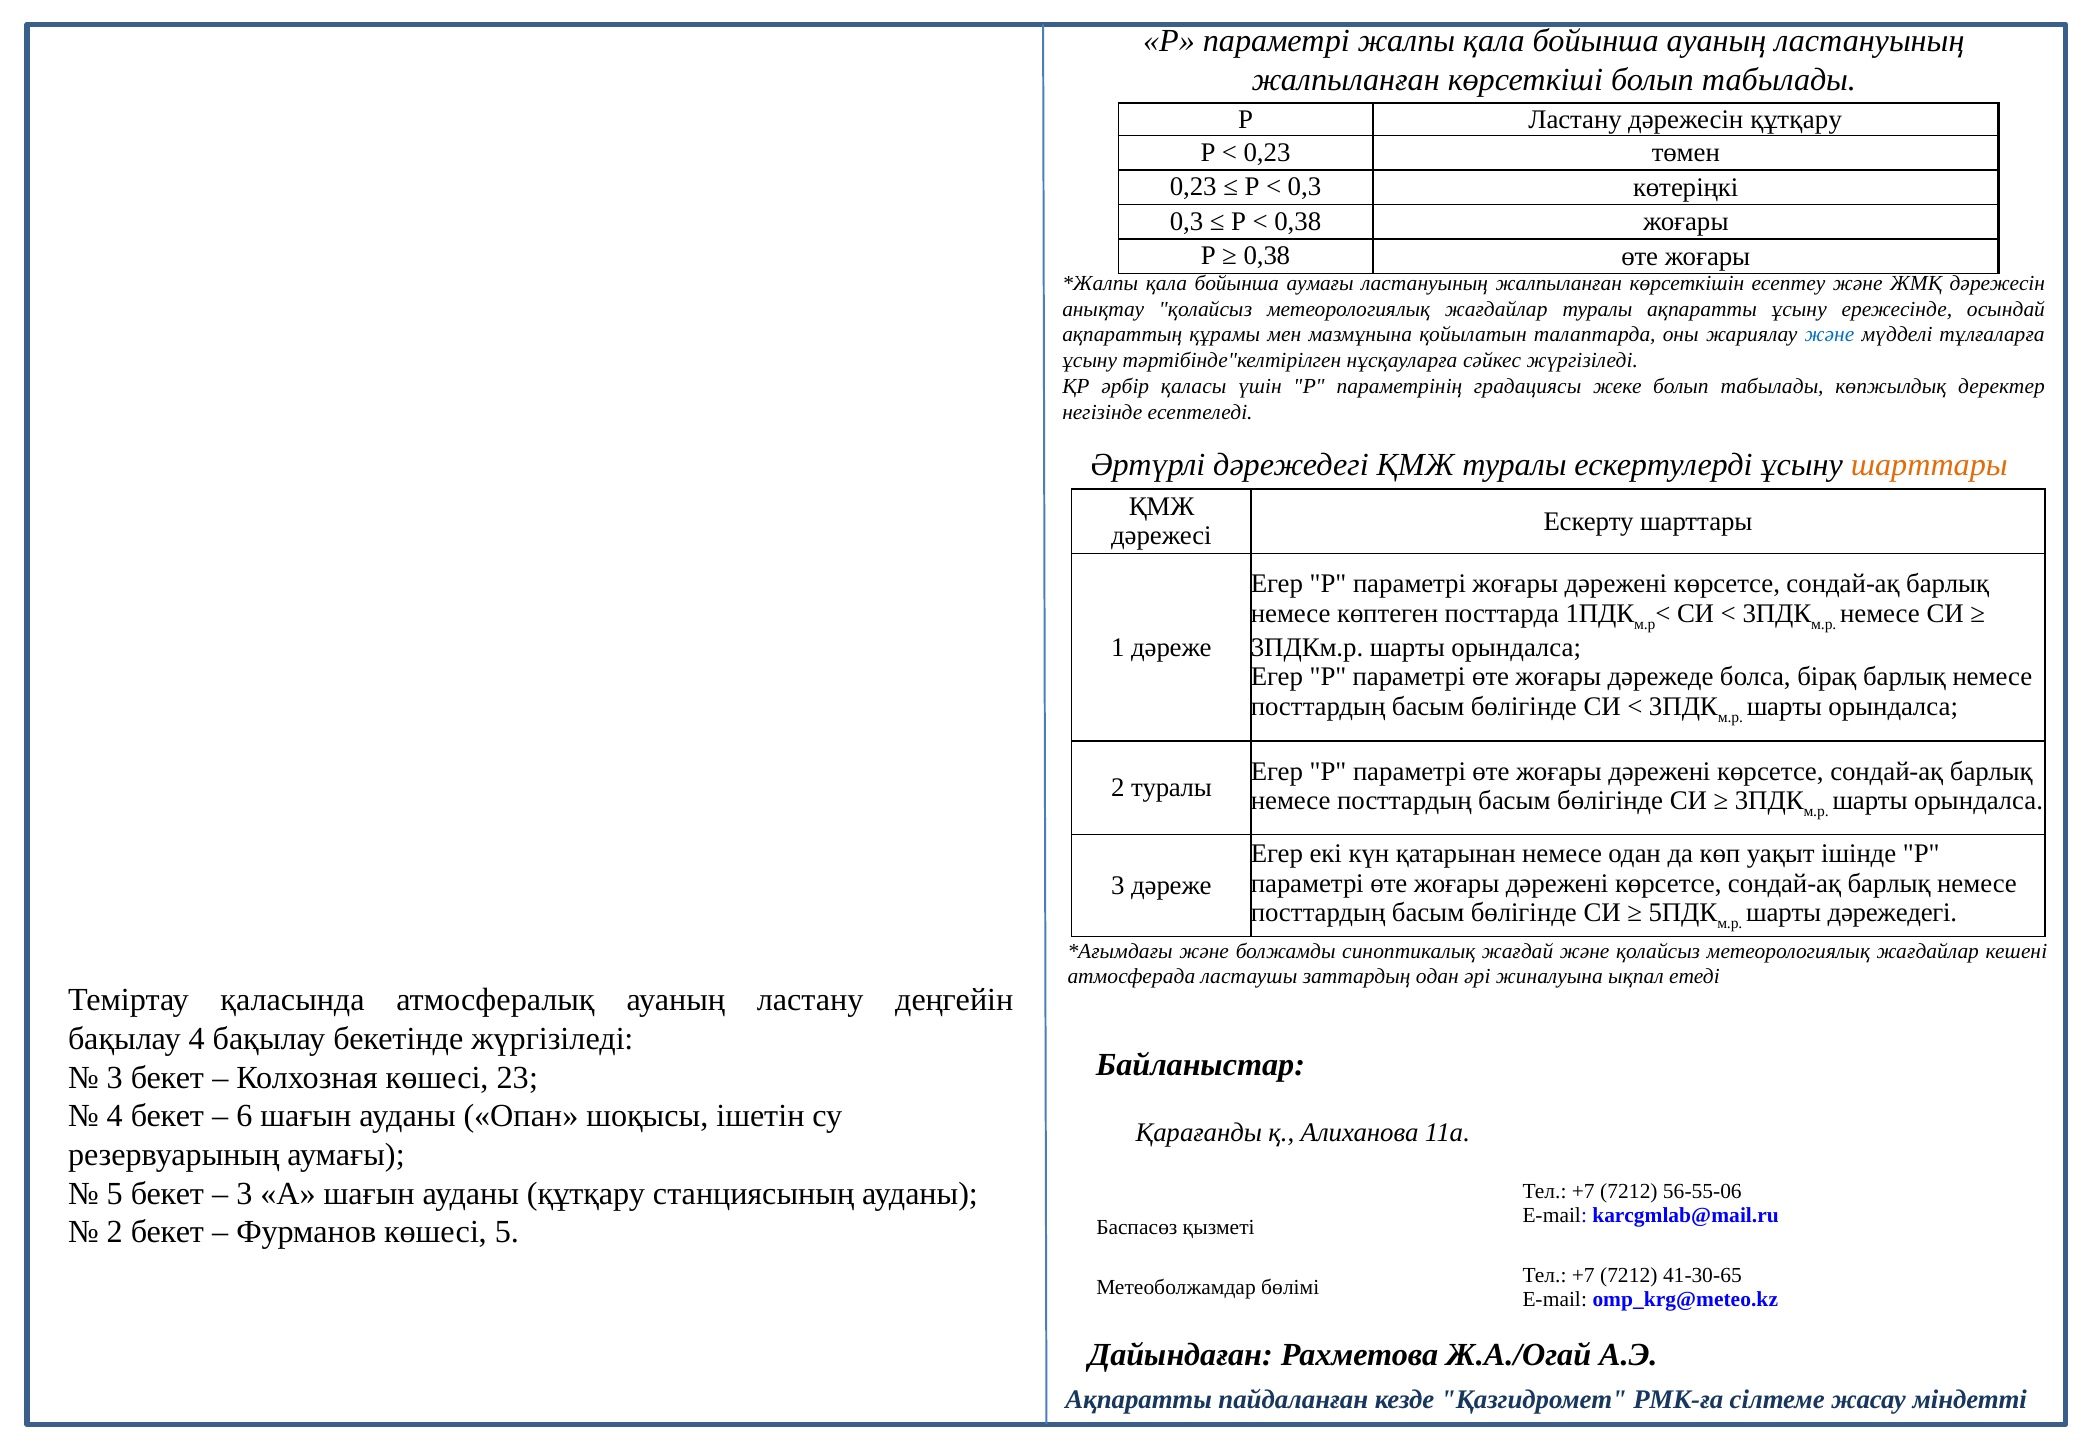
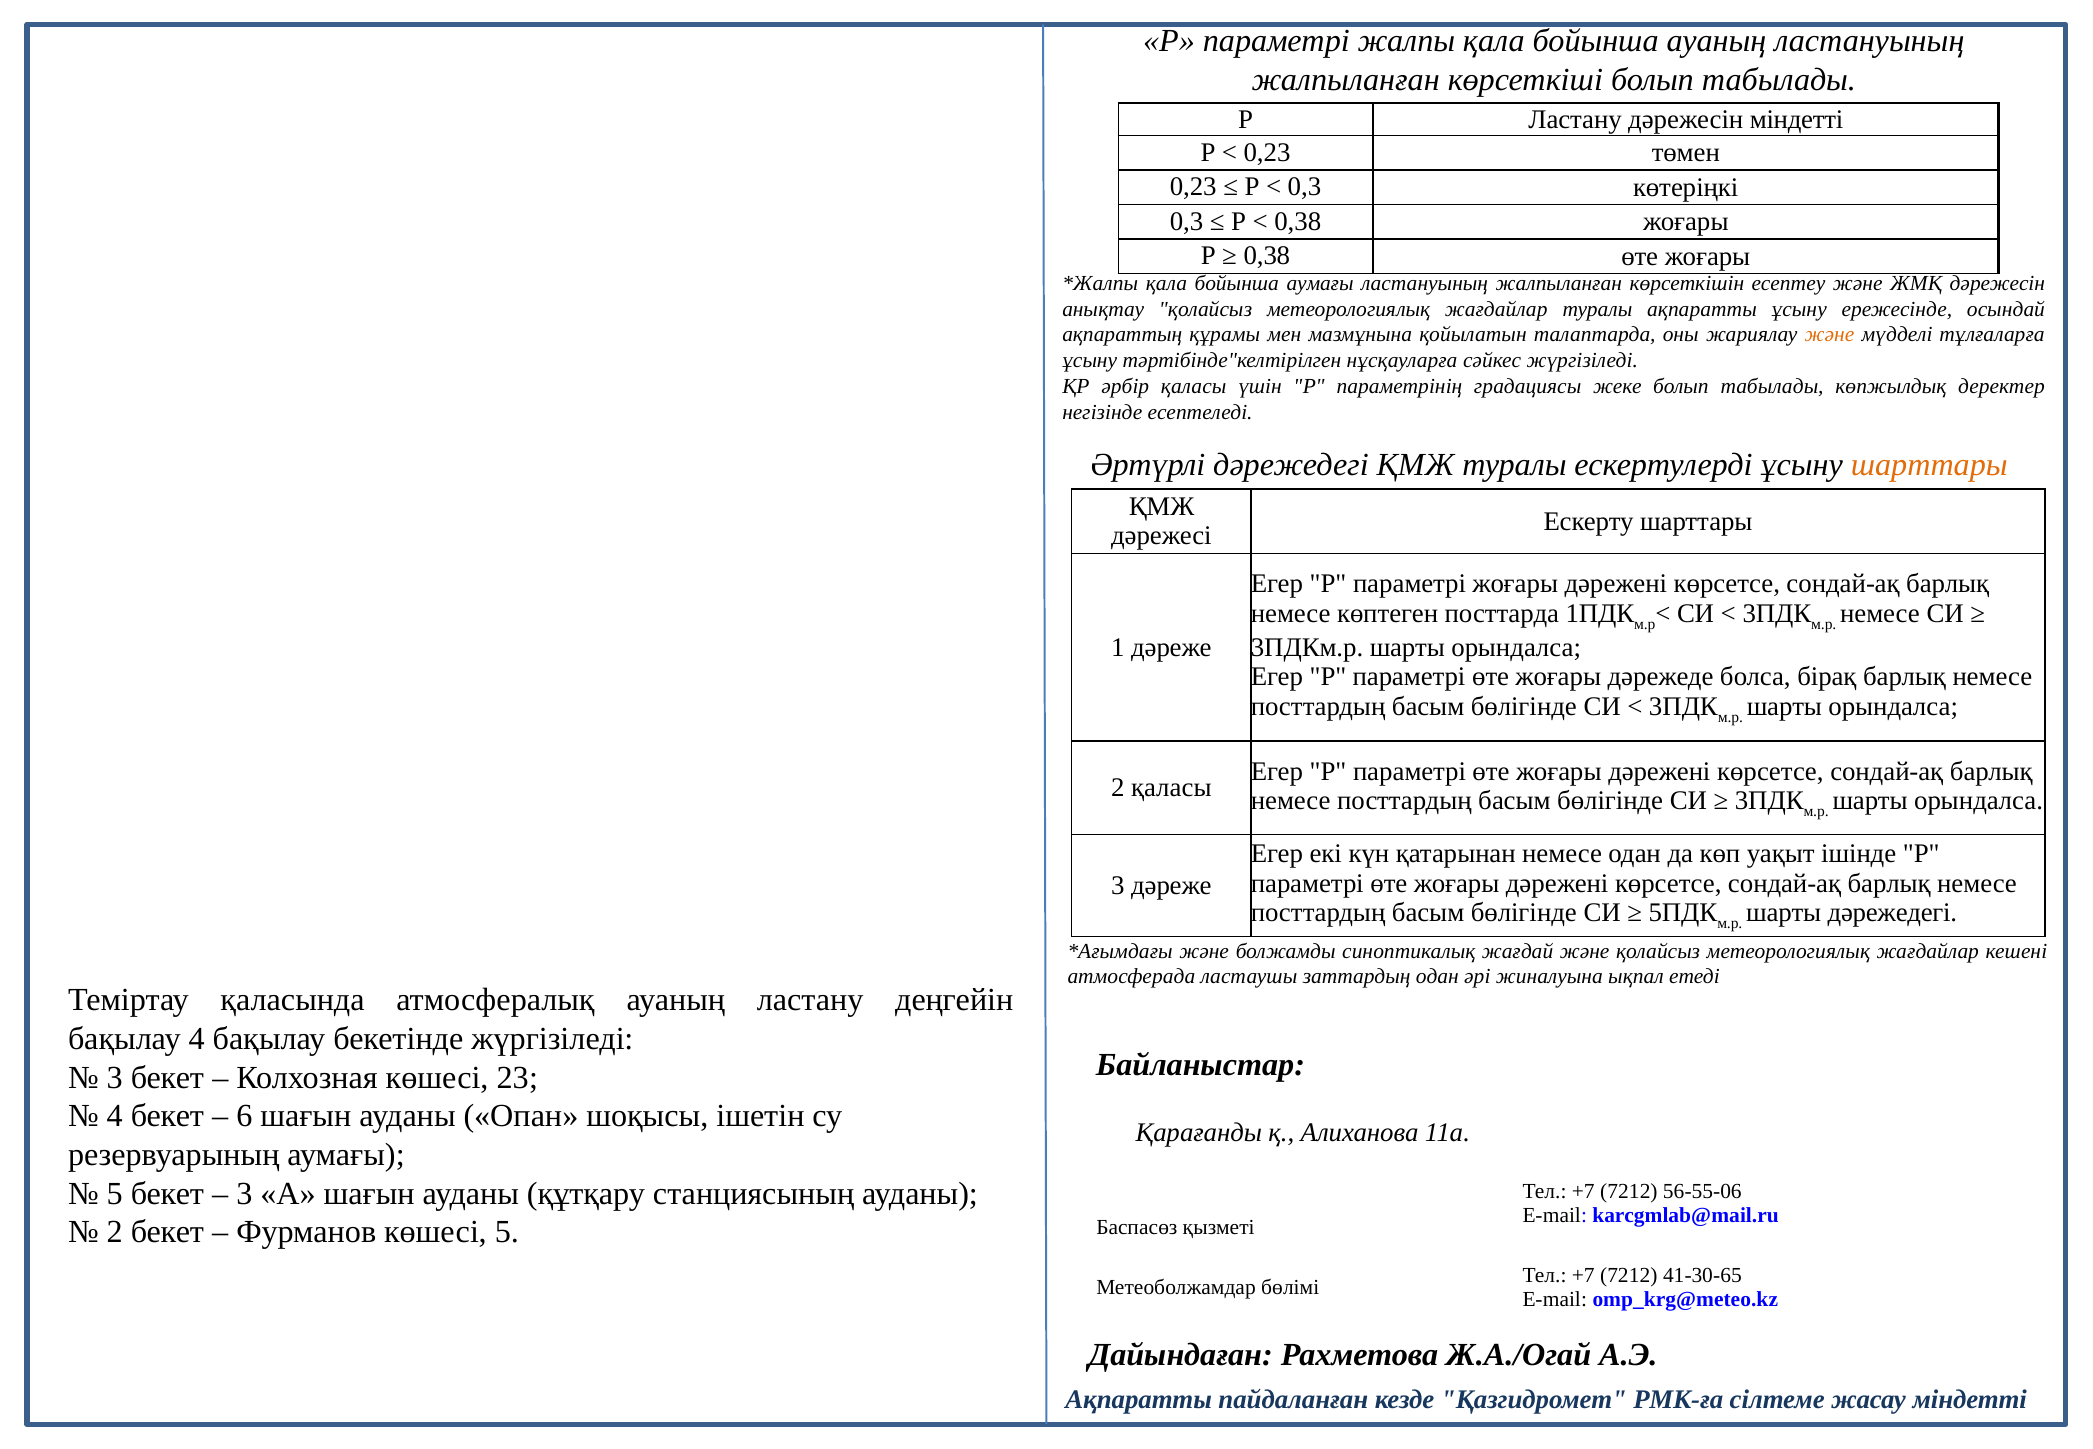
дәрежесін құтқару: құтқару -> міндетті
және at (1830, 335) colour: blue -> orange
2 туралы: туралы -> қаласы
